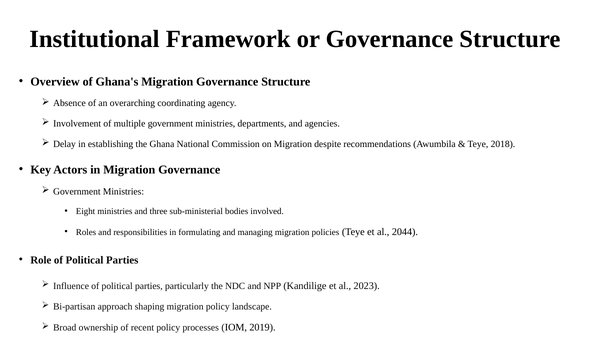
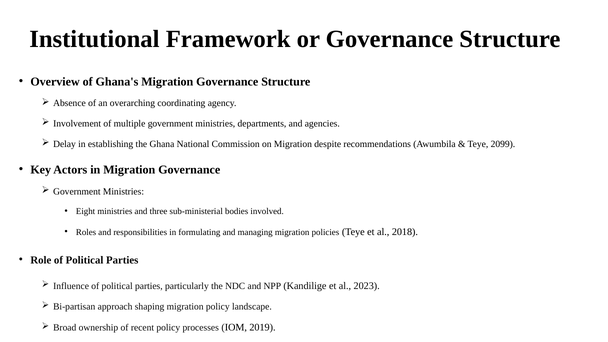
2018: 2018 -> 2099
2044: 2044 -> 2018
